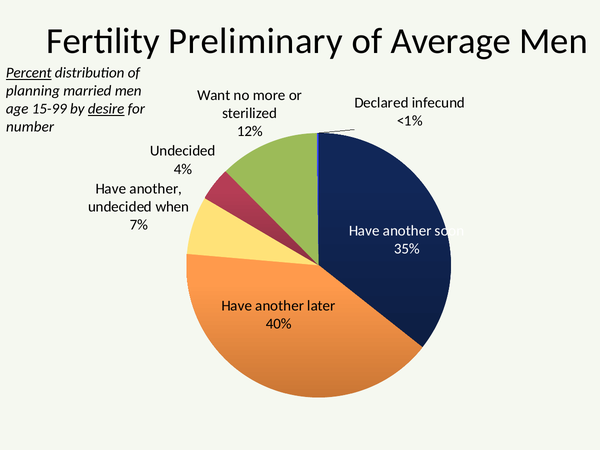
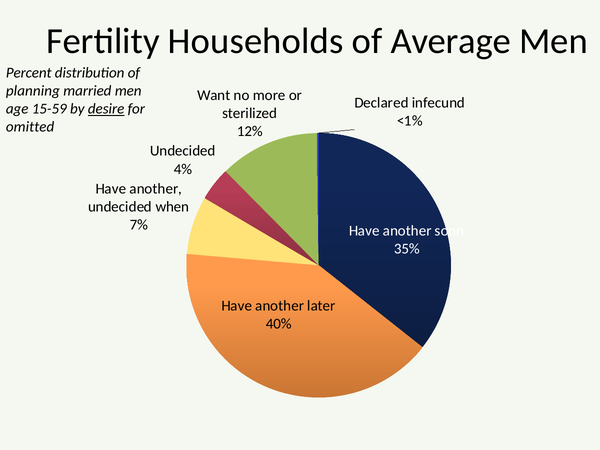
Preliminary: Preliminary -> Households
Percent underline: present -> none
15-99: 15-99 -> 15-59
number: number -> omitted
